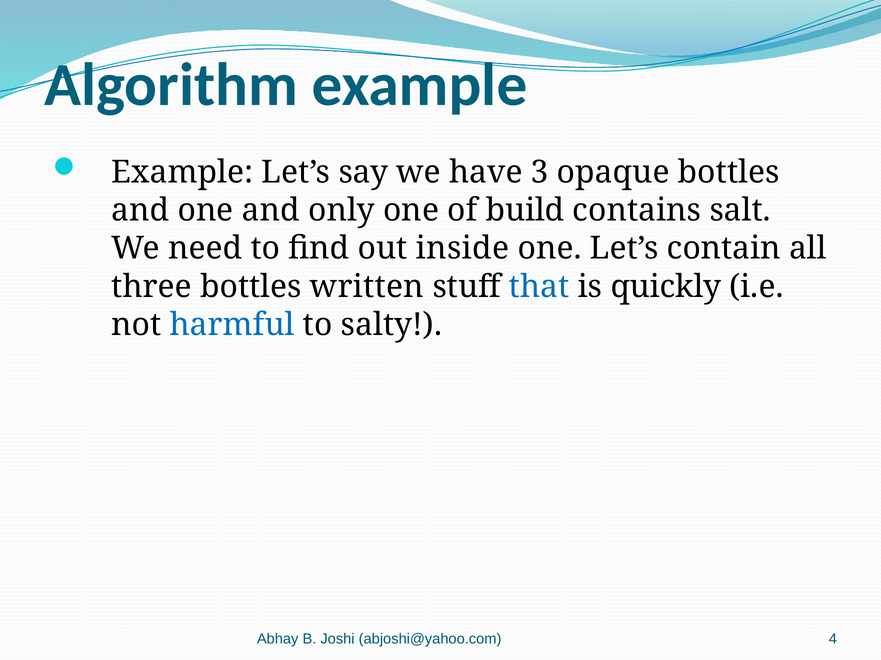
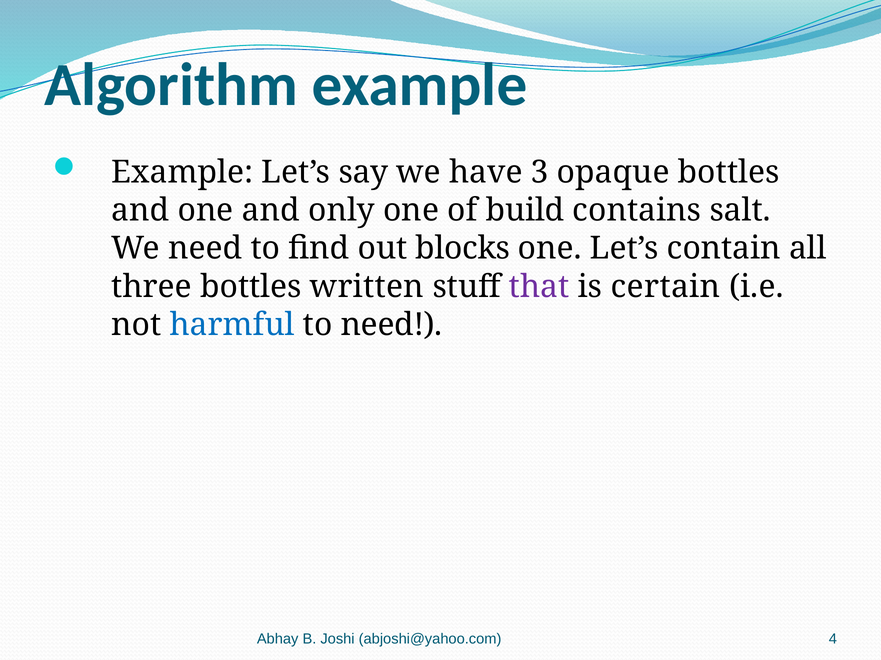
inside: inside -> blocks
that colour: blue -> purple
quickly: quickly -> certain
to salty: salty -> need
